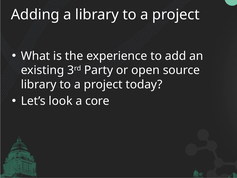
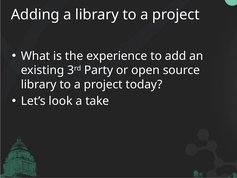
core: core -> take
